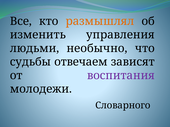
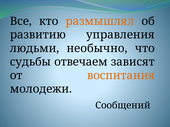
изменить: изменить -> развитию
воспитания colour: purple -> orange
Словарного: Словарного -> Сообщений
